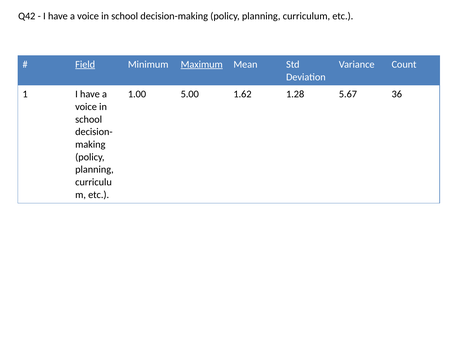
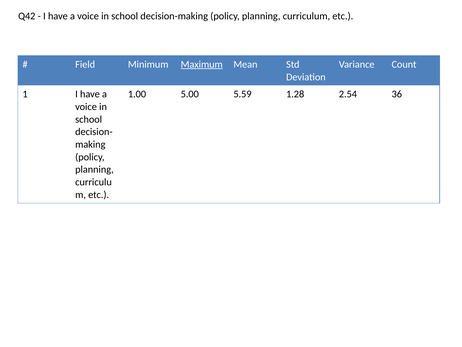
Field underline: present -> none
1.62: 1.62 -> 5.59
5.67: 5.67 -> 2.54
